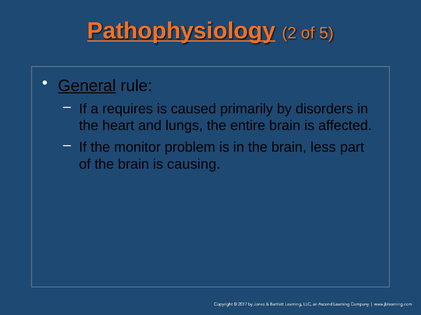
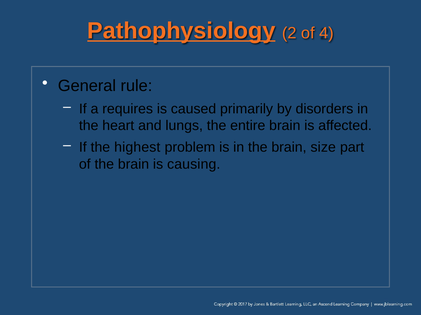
5: 5 -> 4
General underline: present -> none
monitor: monitor -> highest
less: less -> size
